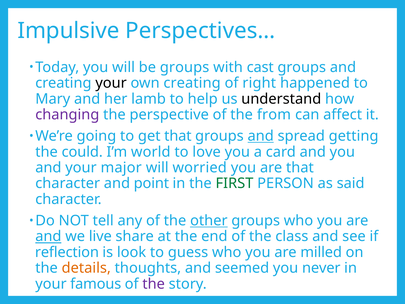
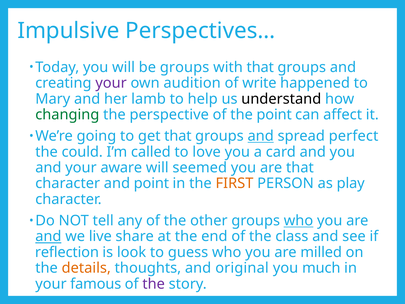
with cast: cast -> that
your at (111, 83) colour: black -> purple
own creating: creating -> audition
right: right -> write
changing colour: purple -> green
the from: from -> point
getting: getting -> perfect
world: world -> called
major: major -> aware
worried: worried -> seemed
FIRST colour: green -> orange
said: said -> play
other underline: present -> none
who at (299, 221) underline: none -> present
seemed: seemed -> original
never: never -> much
